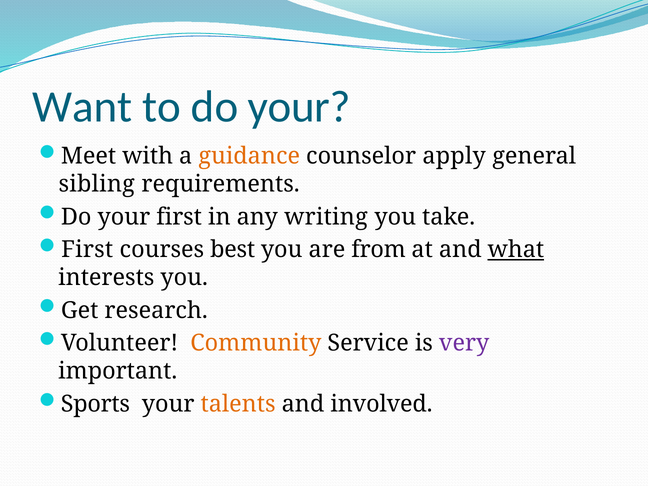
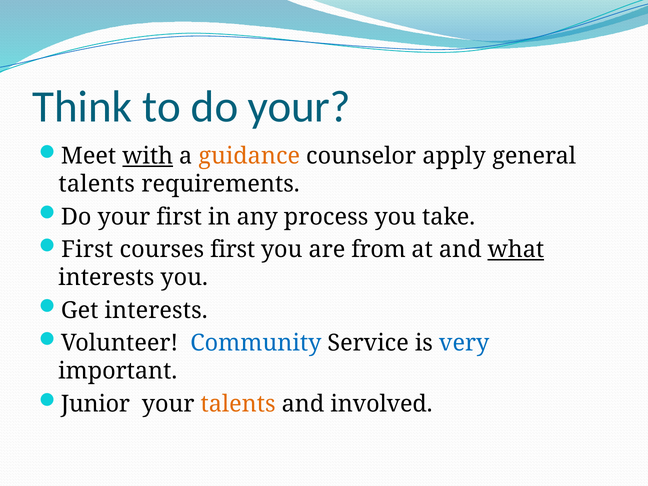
Want: Want -> Think
with underline: none -> present
sibling at (97, 184): sibling -> talents
writing: writing -> process
courses best: best -> first
Get research: research -> interests
Community colour: orange -> blue
very colour: purple -> blue
Sports: Sports -> Junior
